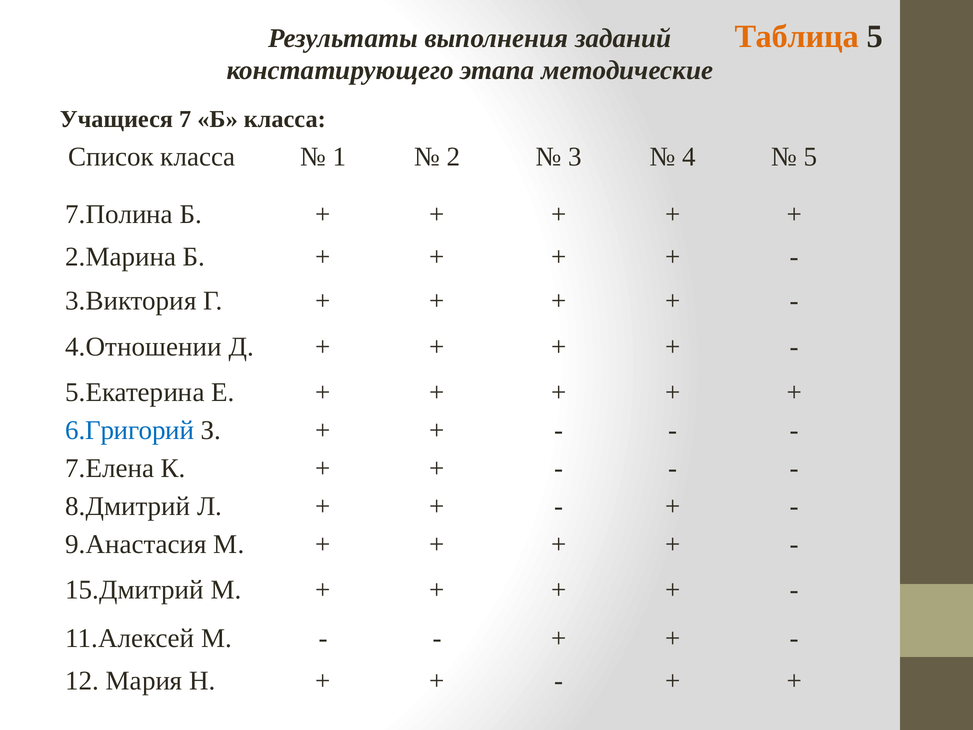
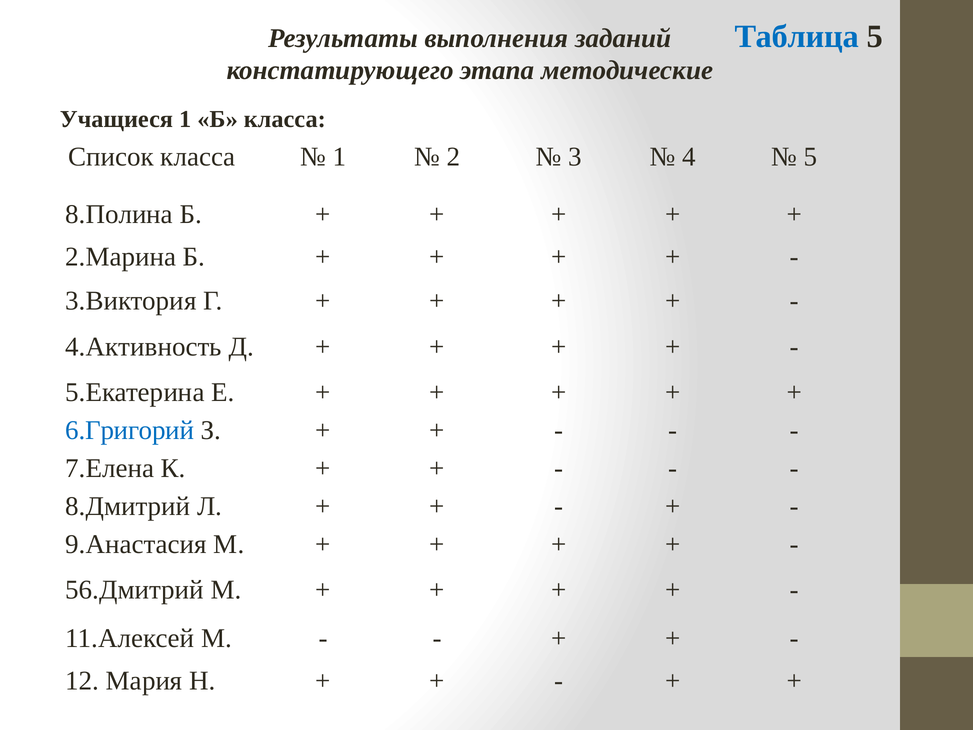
Таблица colour: orange -> blue
Учащиеся 7: 7 -> 1
7.Полина: 7.Полина -> 8.Полина
4.Отношении: 4.Отношении -> 4.Активность
15.Дмитрий: 15.Дмитрий -> 56.Дмитрий
